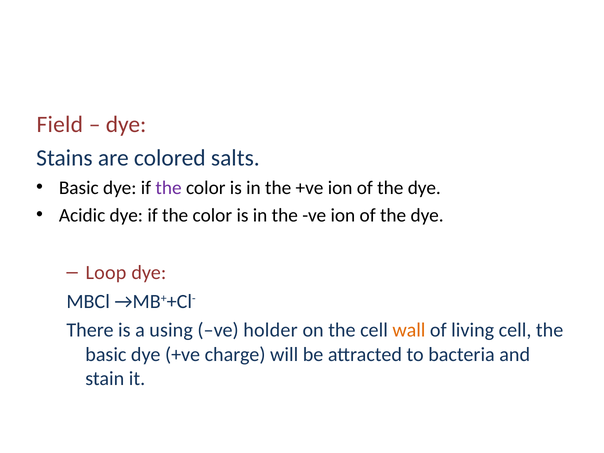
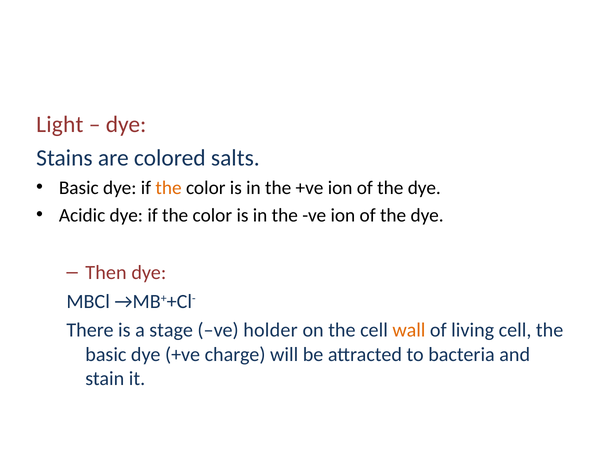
Field: Field -> Light
the at (169, 188) colour: purple -> orange
Loop: Loop -> Then
using: using -> stage
